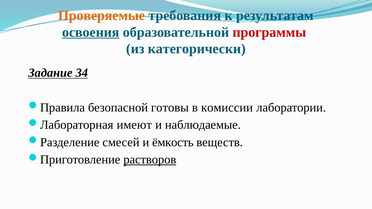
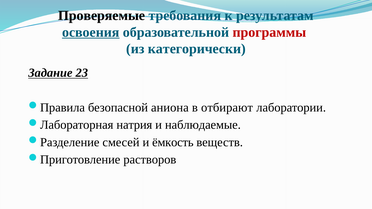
Проверяемые colour: orange -> black
34: 34 -> 23
готовы: готовы -> аниона
комиссии: комиссии -> отбирают
имеют: имеют -> натрия
растворов underline: present -> none
